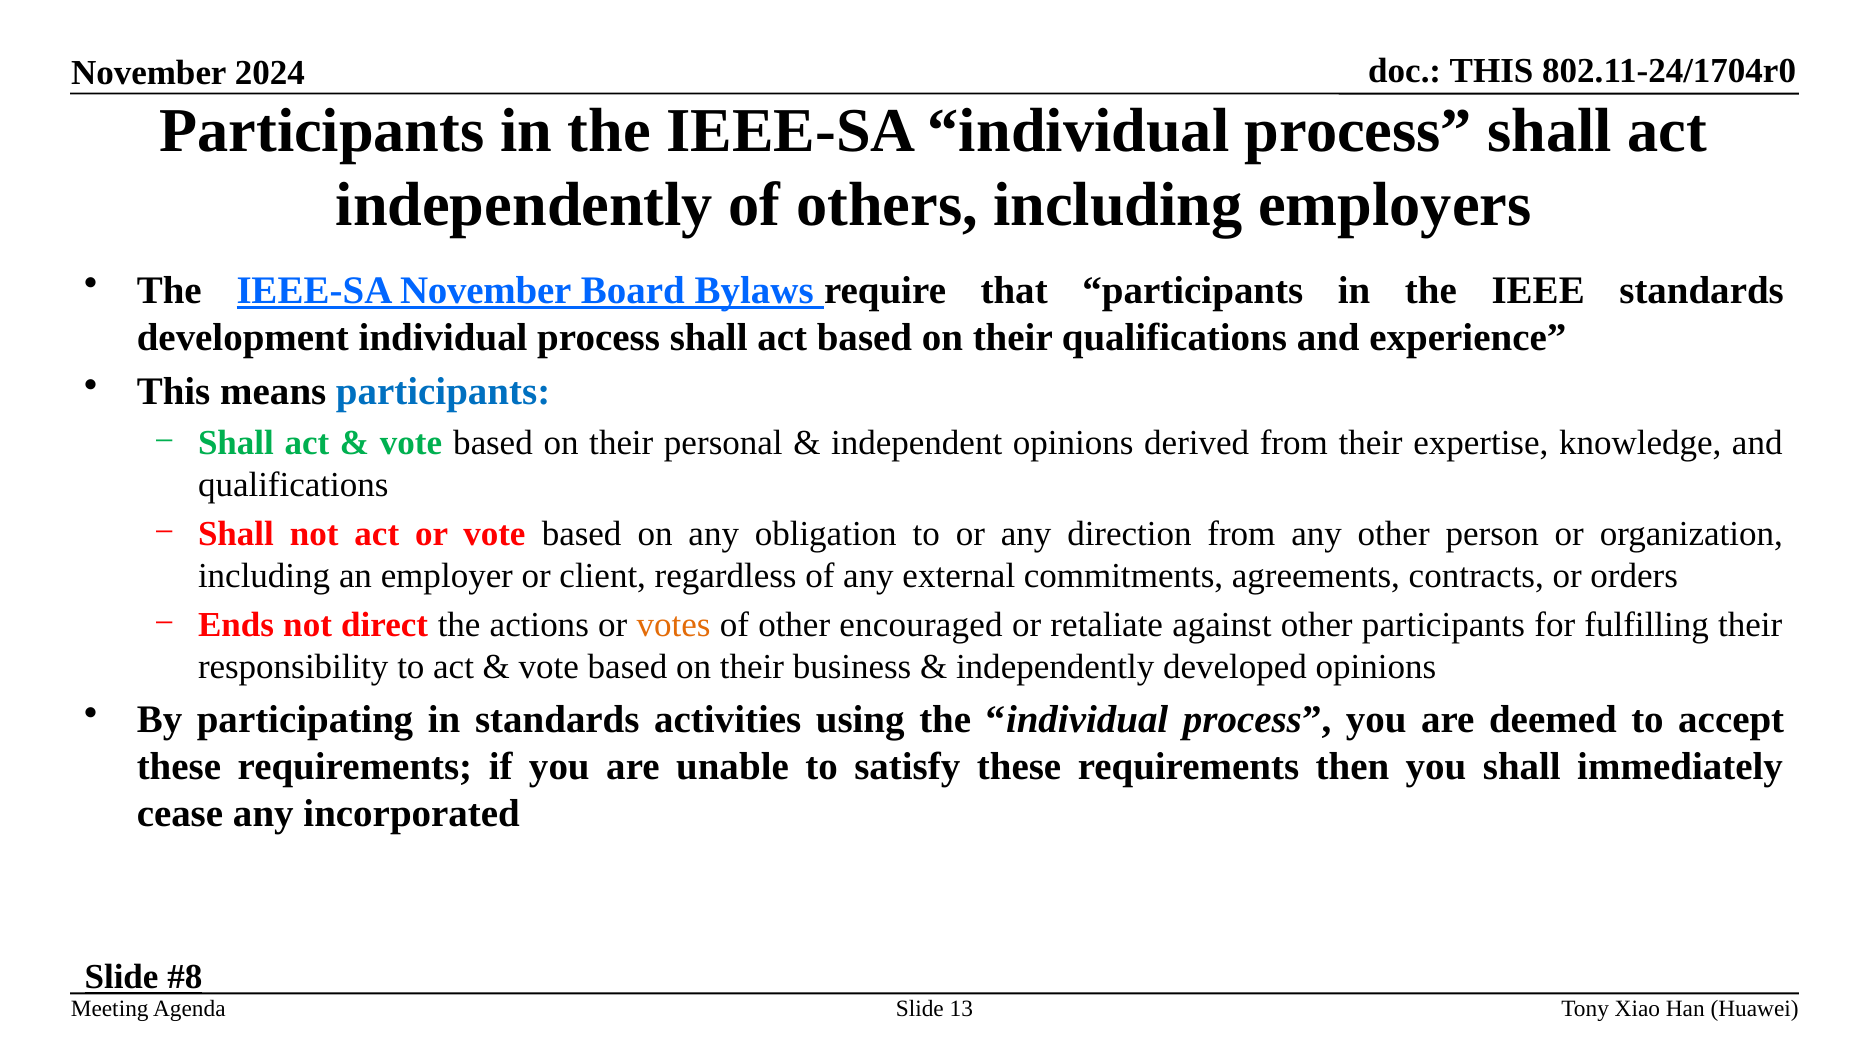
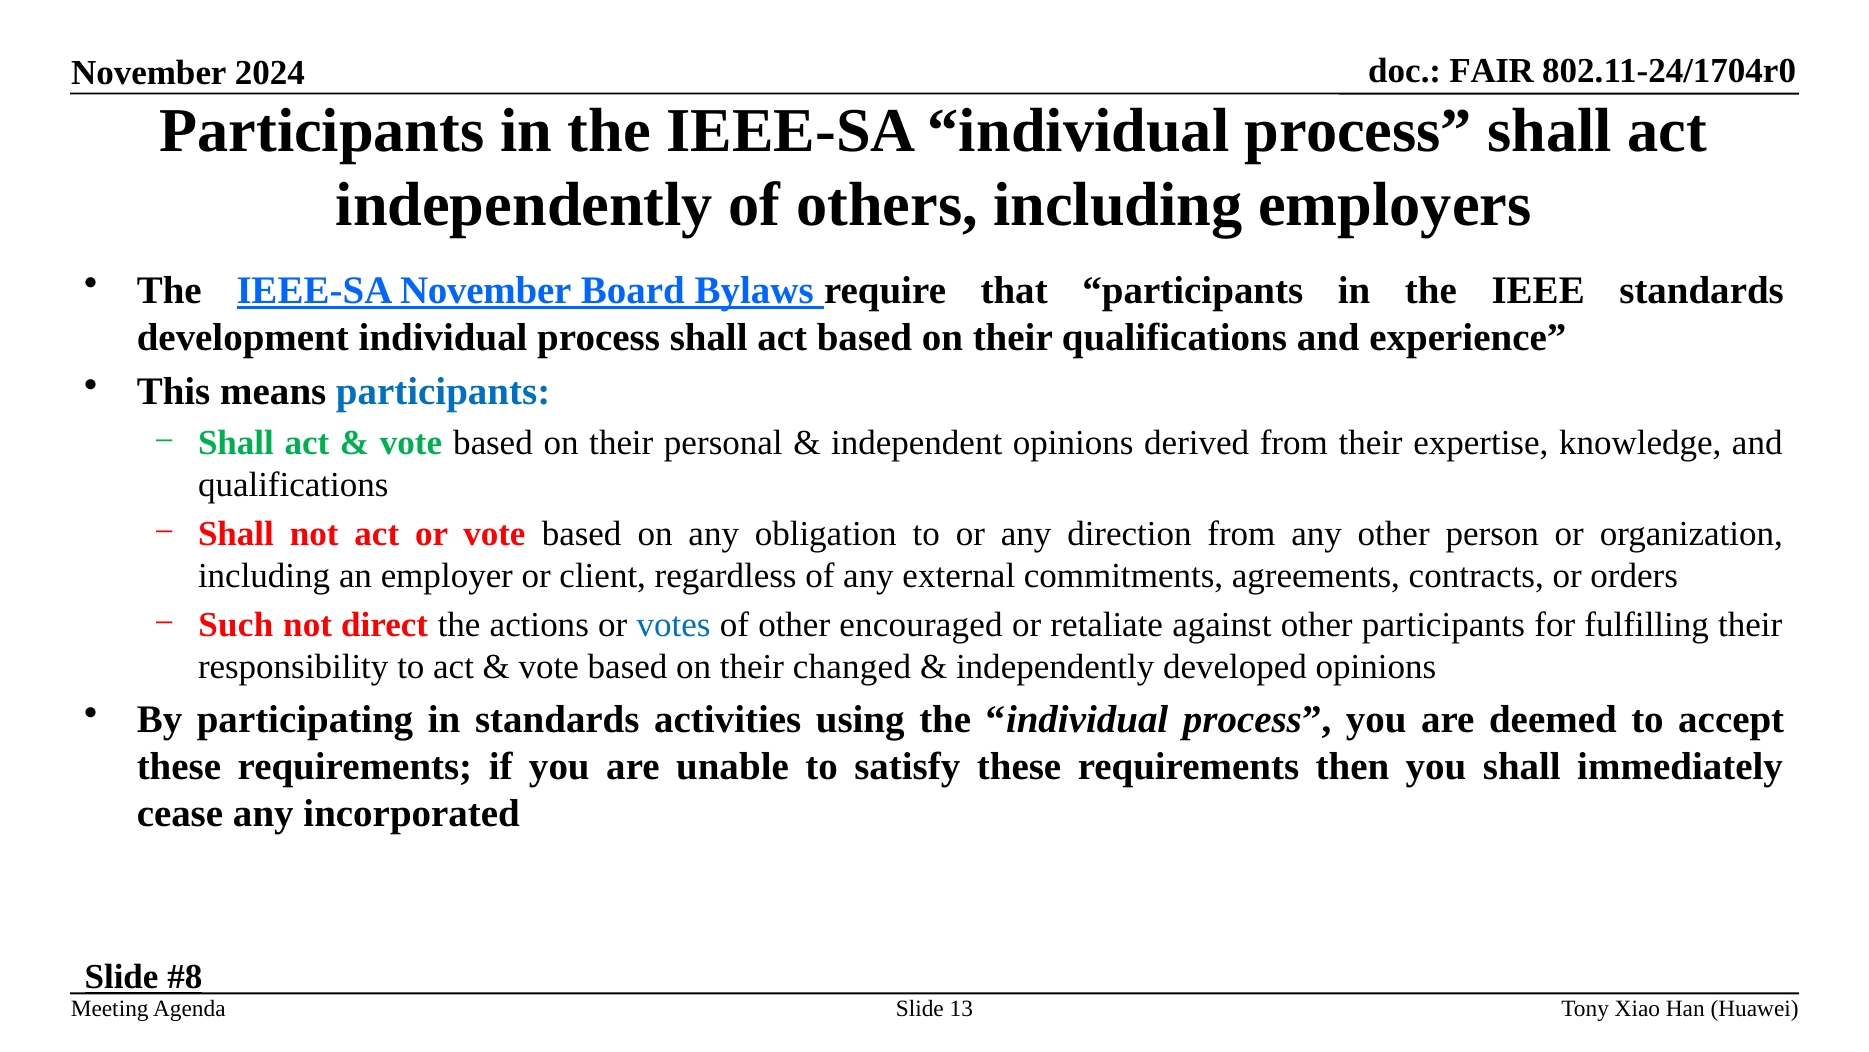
THIS at (1492, 70): THIS -> FAIR
Ends: Ends -> Such
votes colour: orange -> blue
business: business -> changed
